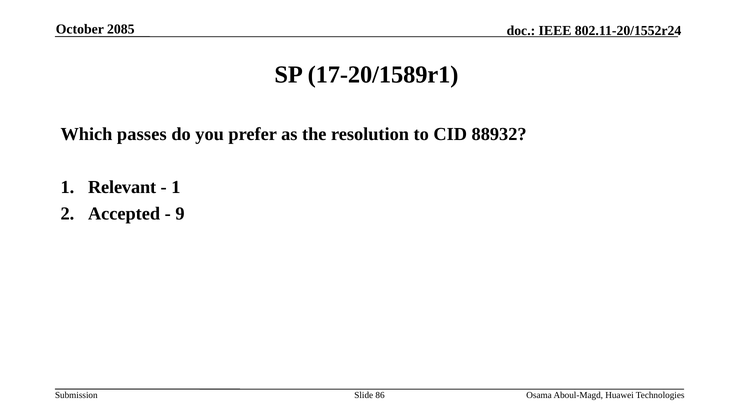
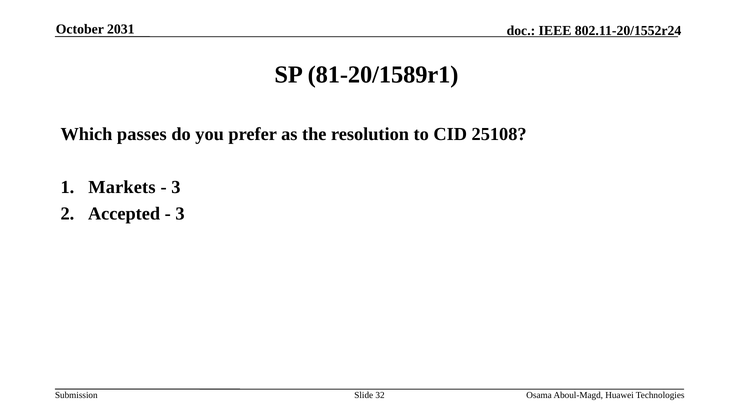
2085: 2085 -> 2031
17-20/1589r1: 17-20/1589r1 -> 81-20/1589r1
88932: 88932 -> 25108
Relevant: Relevant -> Markets
1 at (176, 187): 1 -> 3
9 at (180, 214): 9 -> 3
86: 86 -> 32
